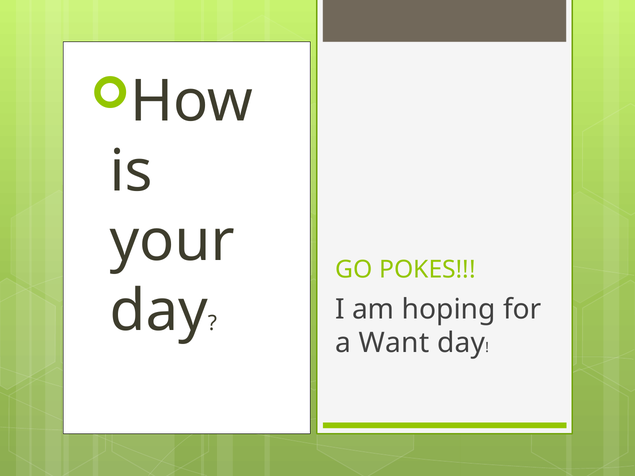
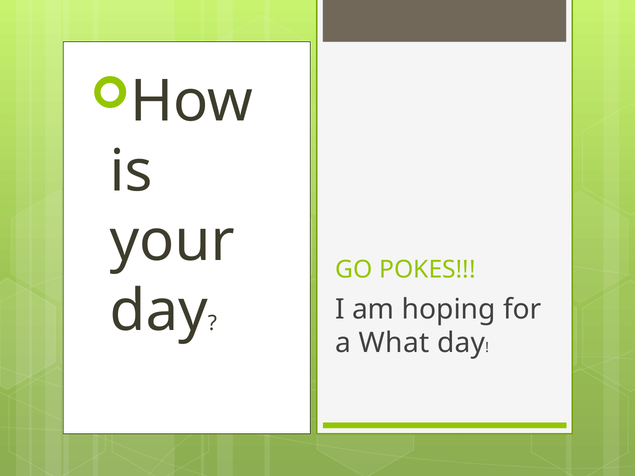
Want: Want -> What
